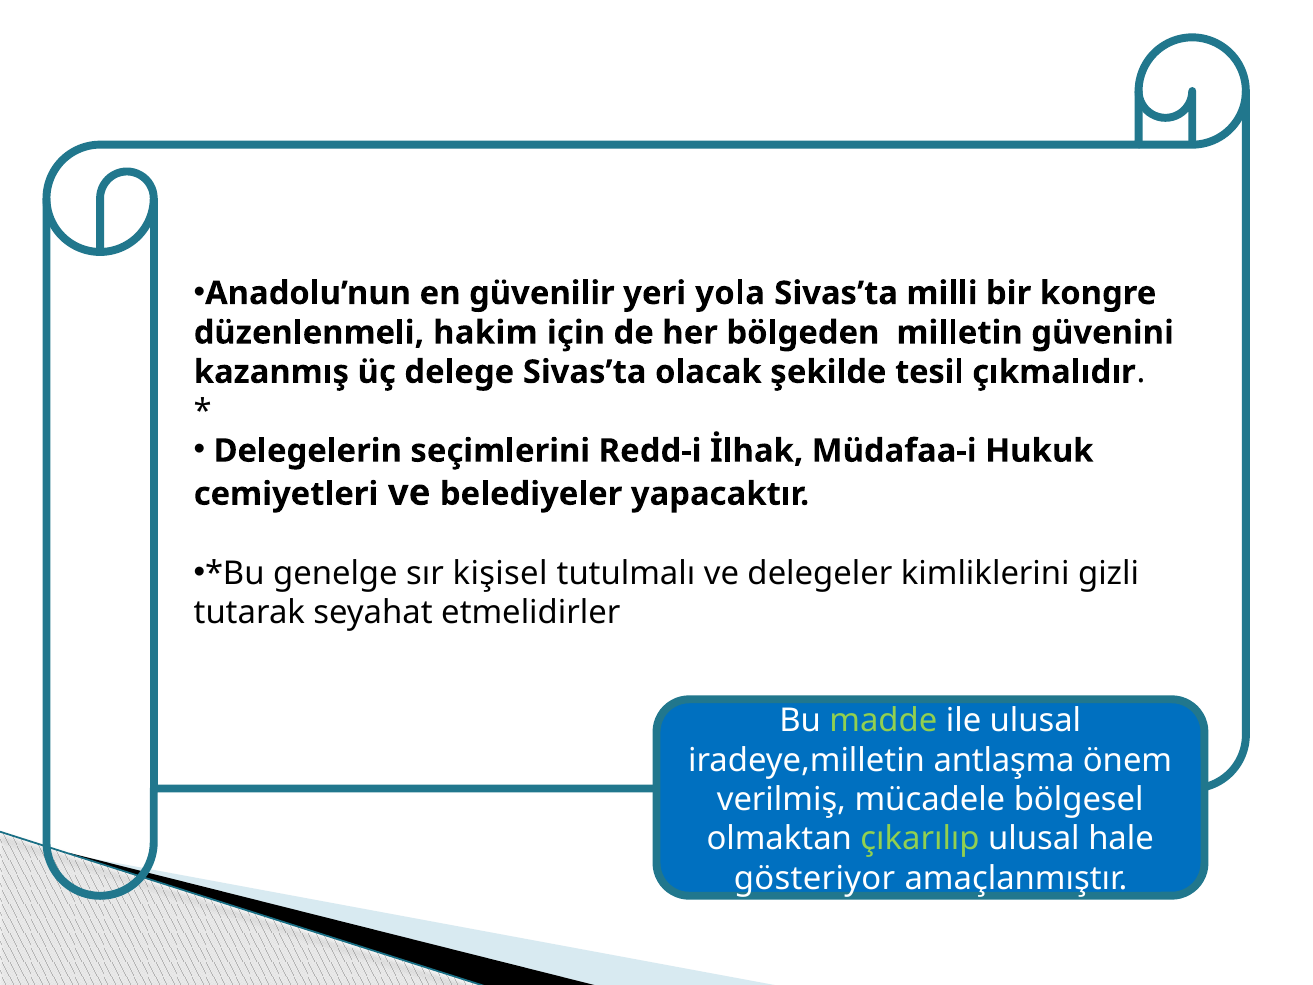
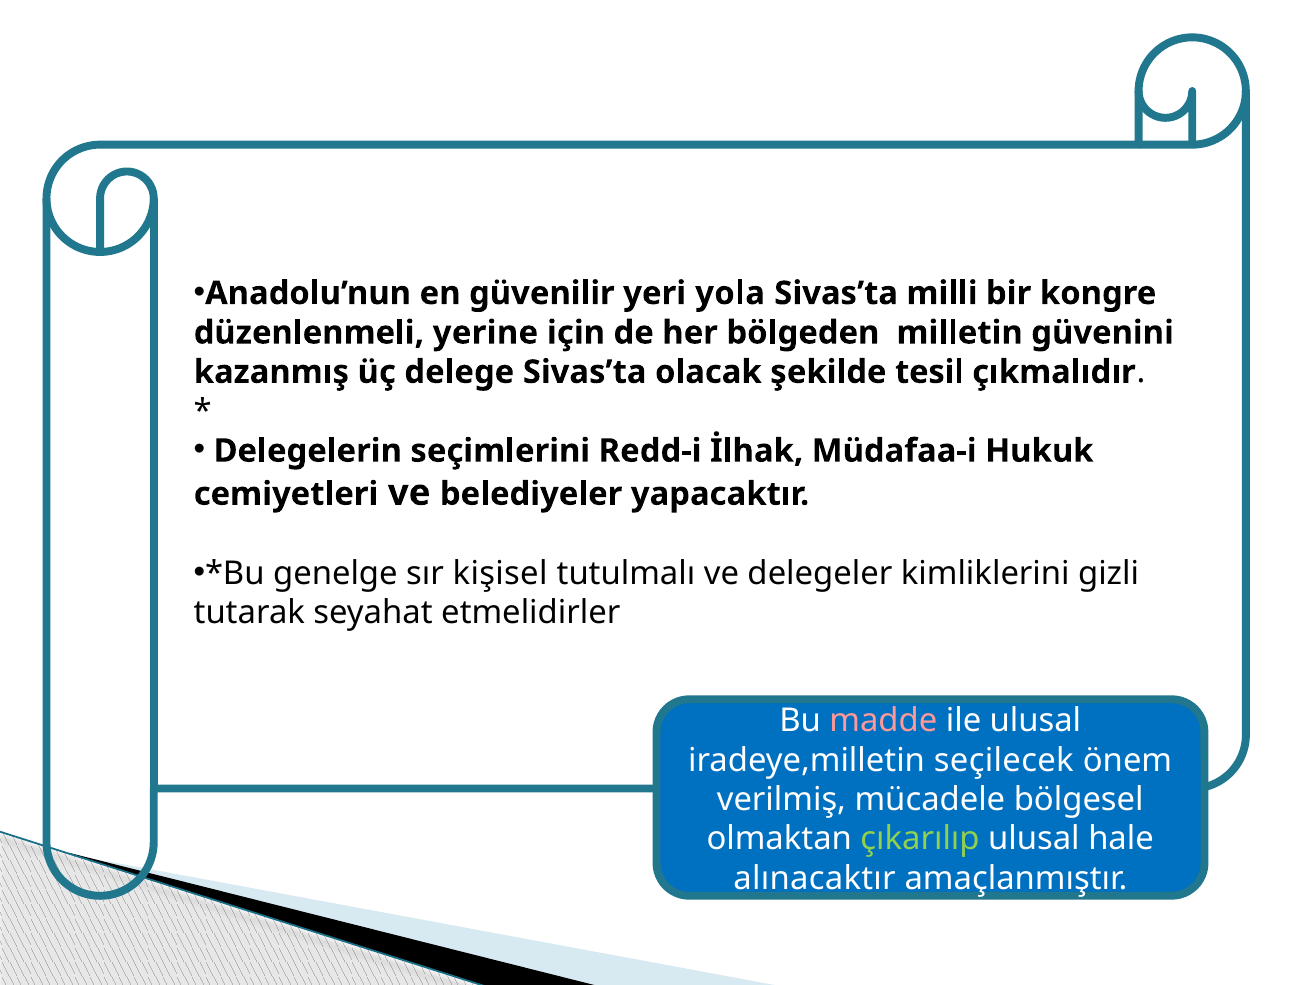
hakim: hakim -> yerine
madde colour: light green -> pink
antlaşma: antlaşma -> seçilecek
gösteriyor: gösteriyor -> alınacaktır
